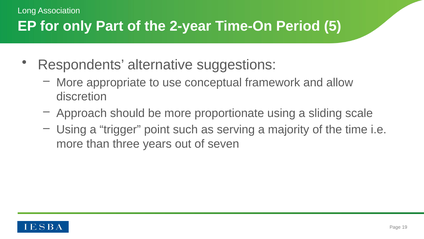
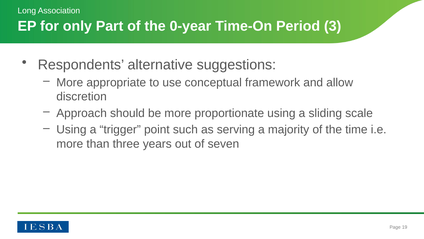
2-year: 2-year -> 0-year
5: 5 -> 3
